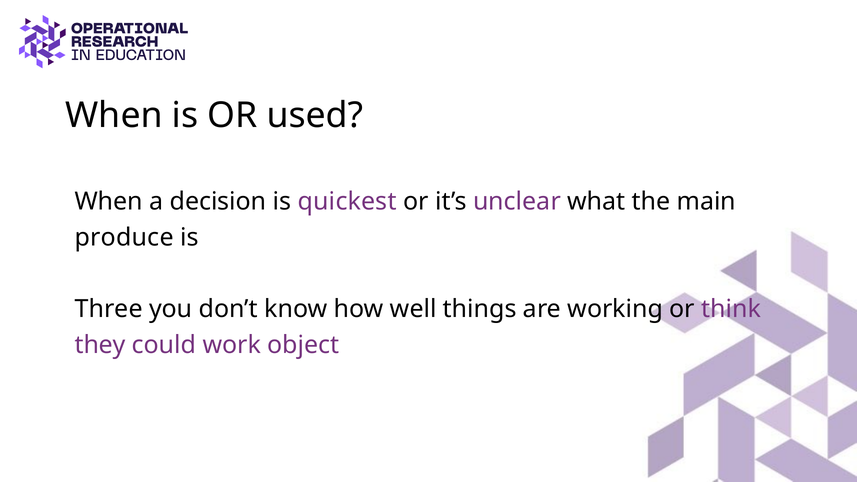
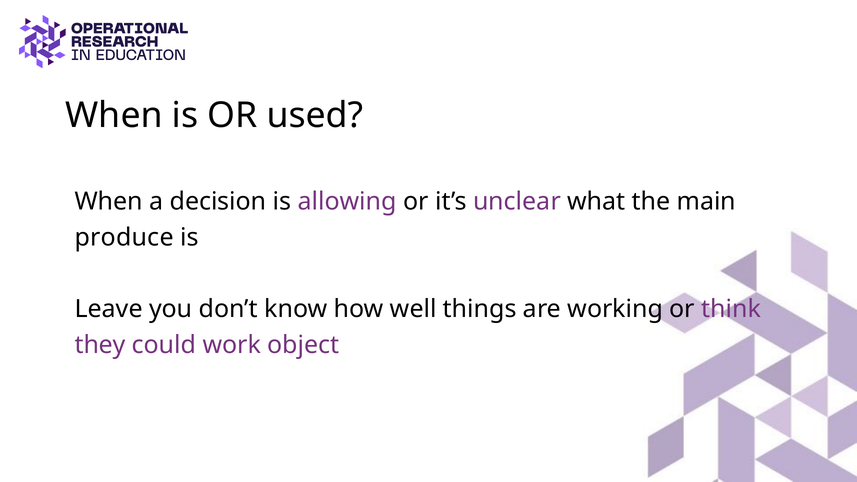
quickest: quickest -> allowing
Three: Three -> Leave
